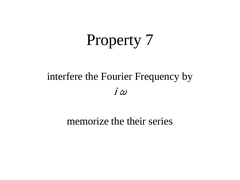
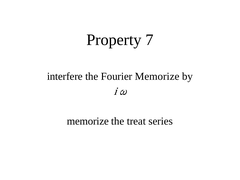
Fourier Frequency: Frequency -> Memorize
their: their -> treat
